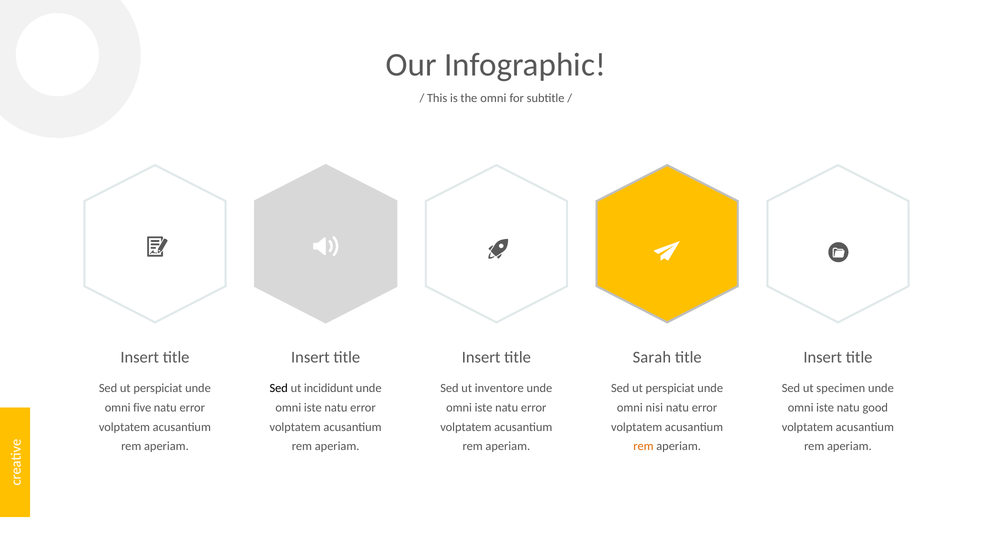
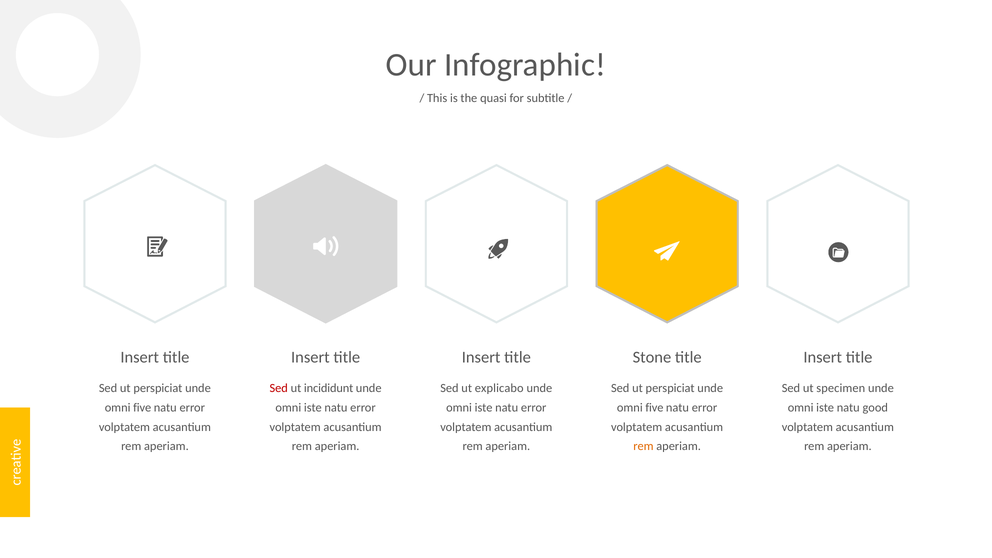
the omni: omni -> quasi
Sarah: Sarah -> Stone
Sed at (279, 388) colour: black -> red
inventore: inventore -> explicabo
nisi at (654, 408): nisi -> five
